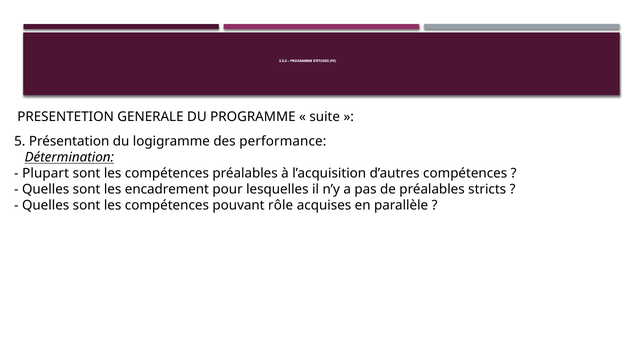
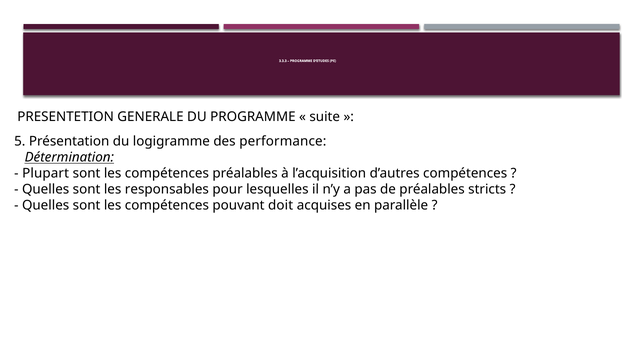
encadrement: encadrement -> responsables
rôle: rôle -> doit
